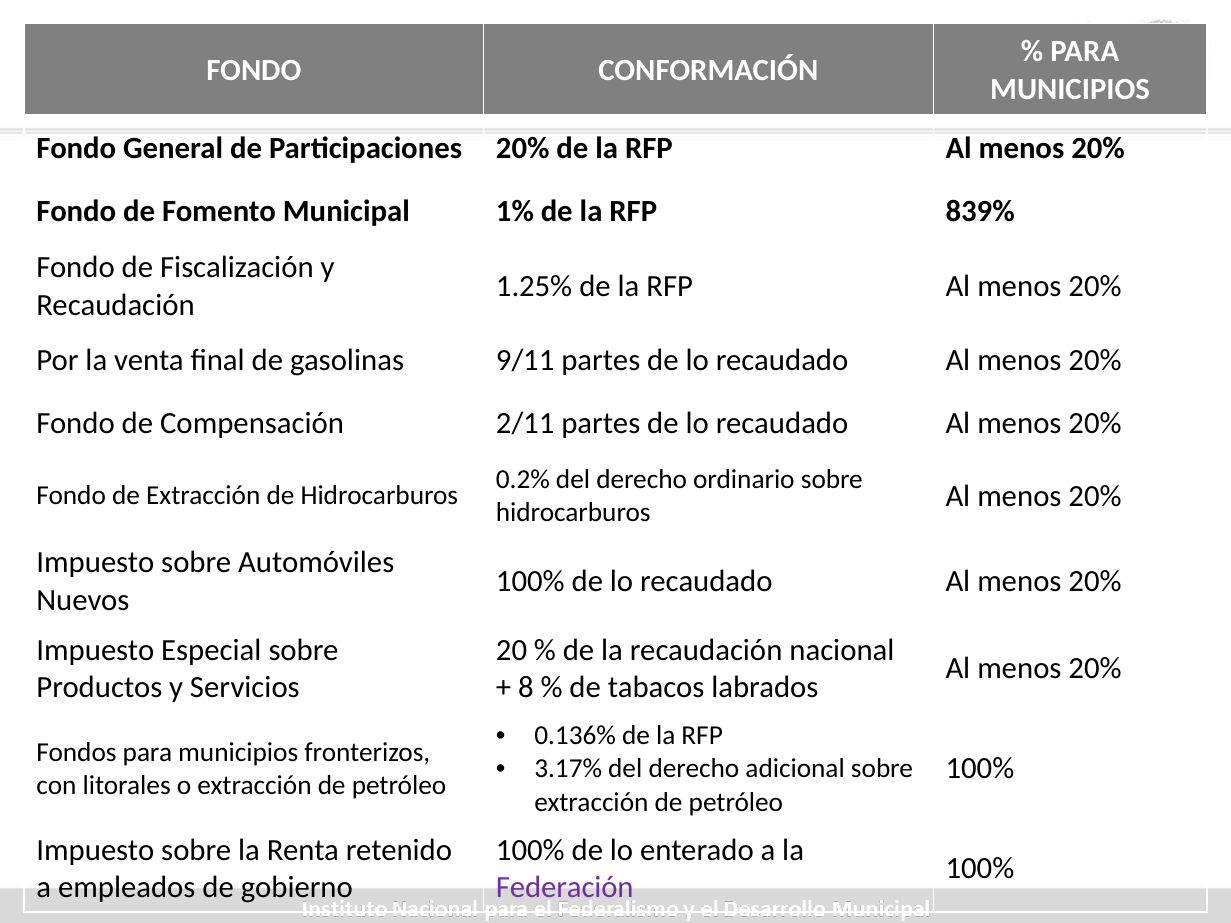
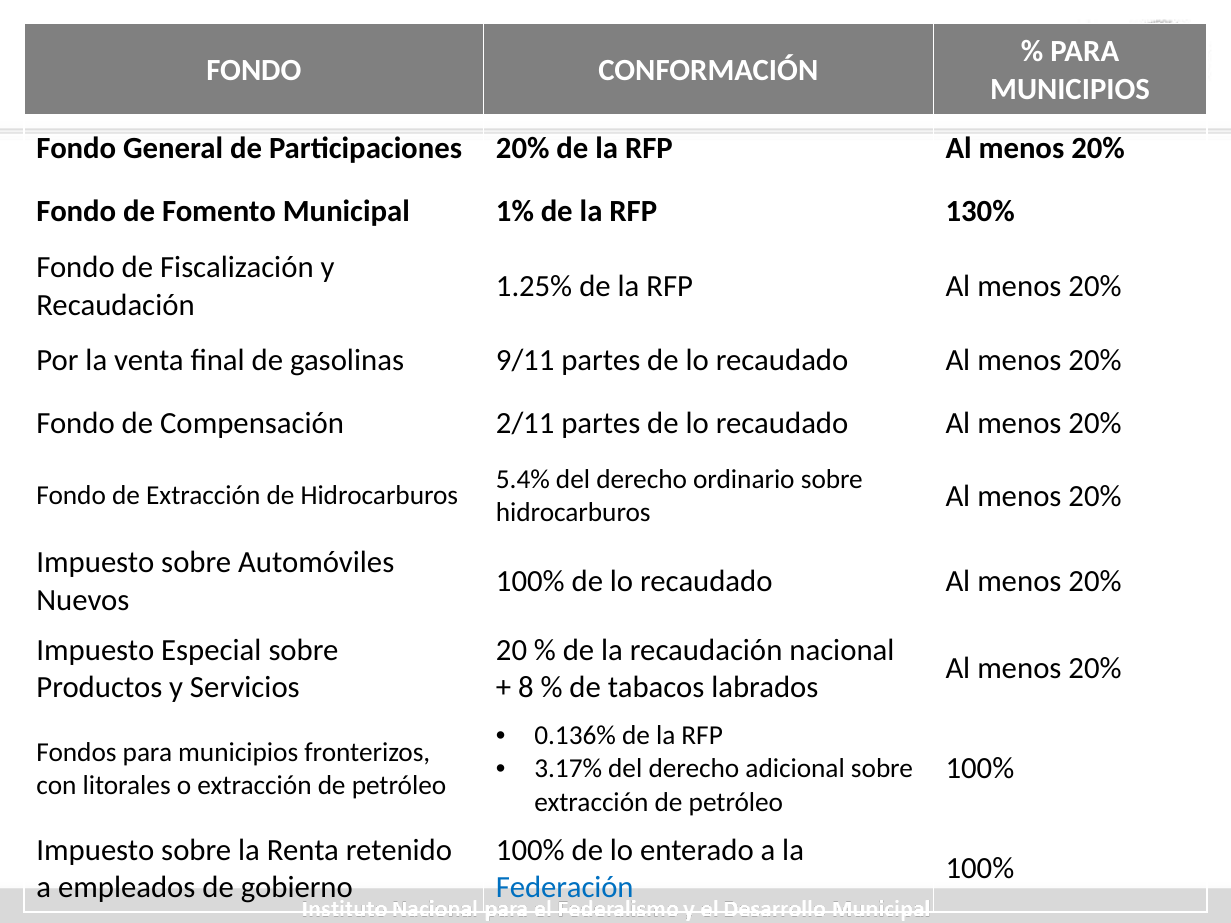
839%: 839% -> 130%
0.2%: 0.2% -> 5.4%
Federación colour: purple -> blue
